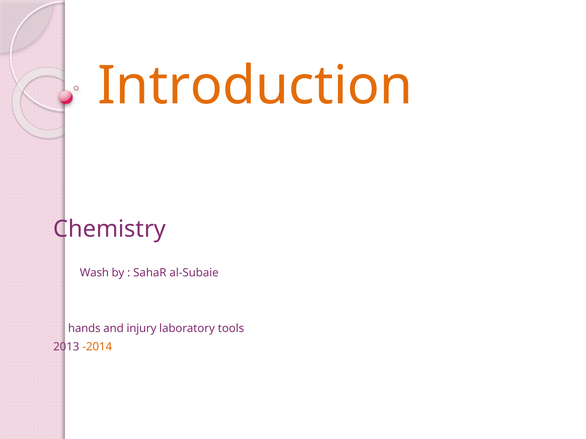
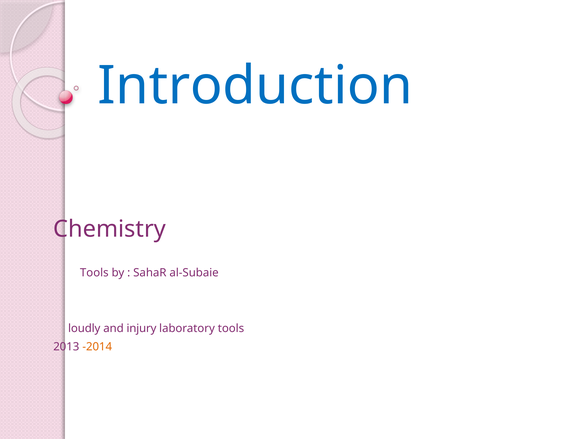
Introduction colour: orange -> blue
Wash at (94, 273): Wash -> Tools
hands: hands -> loudly
